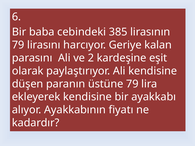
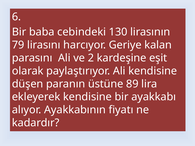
385: 385 -> 130
üstüne 79: 79 -> 89
